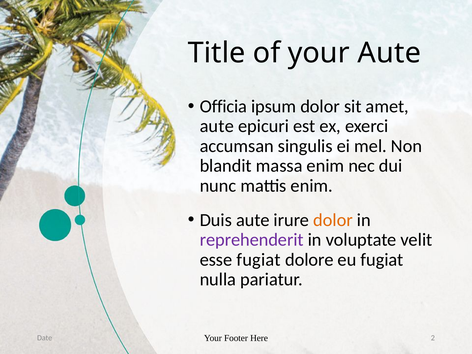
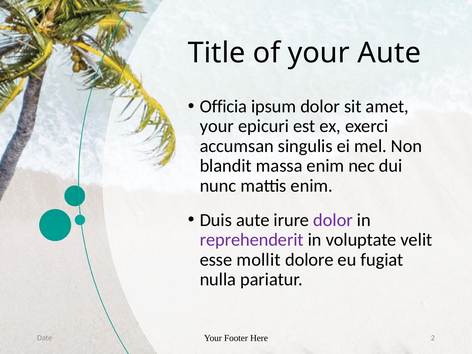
aute at (217, 126): aute -> your
dolor at (333, 220) colour: orange -> purple
esse fugiat: fugiat -> mollit
